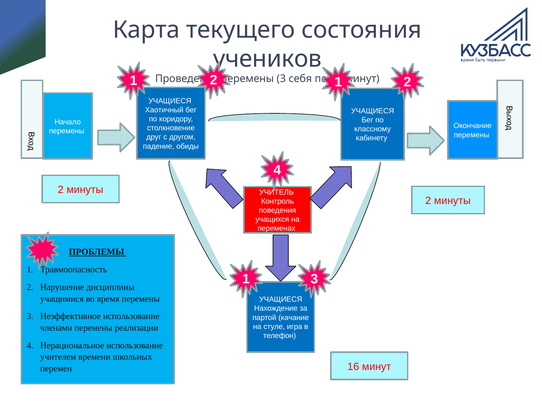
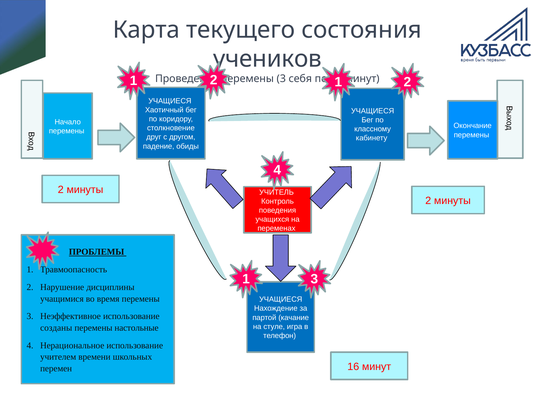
членами: членами -> созданы
реализации: реализации -> настольные
